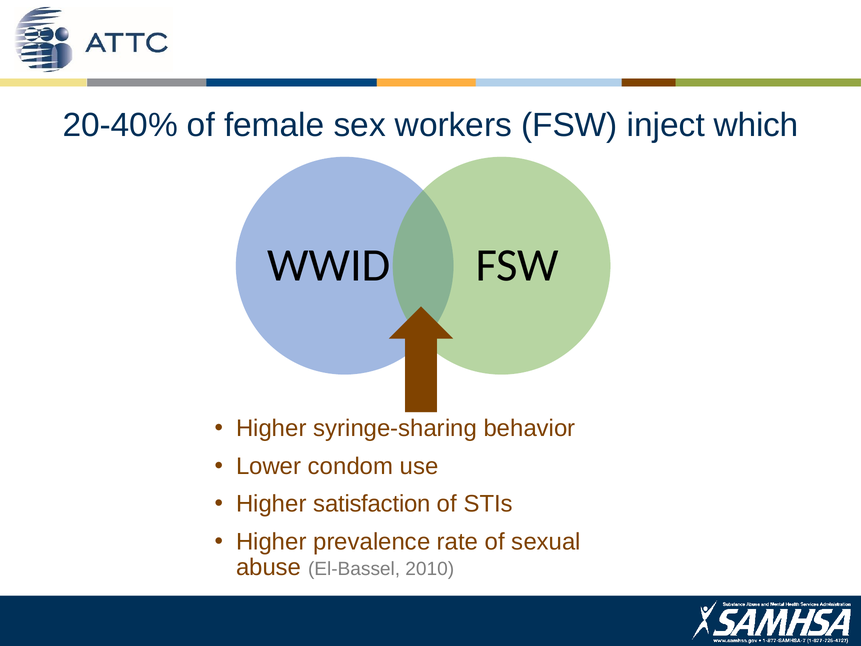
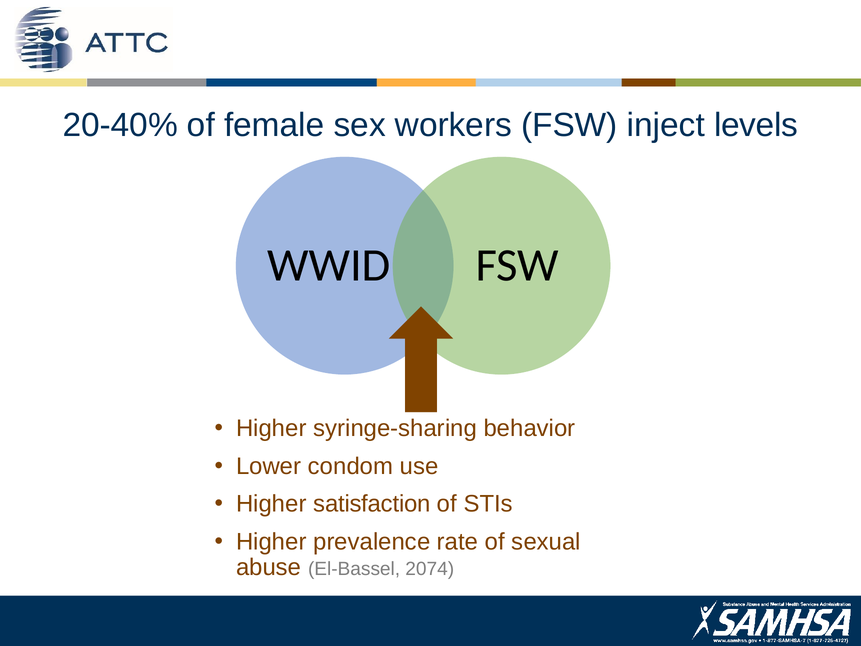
which: which -> levels
2010: 2010 -> 2074
